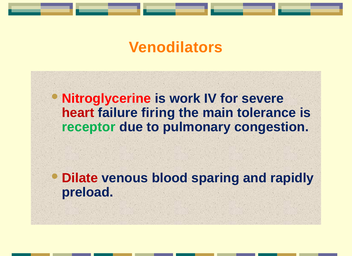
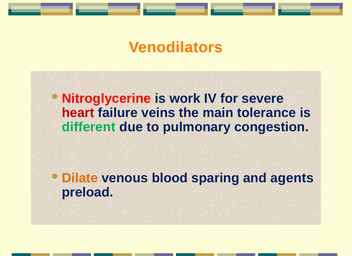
firing: firing -> veins
receptor: receptor -> different
Dilate colour: red -> orange
rapidly: rapidly -> agents
